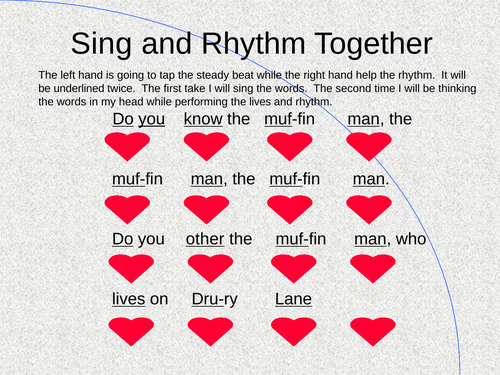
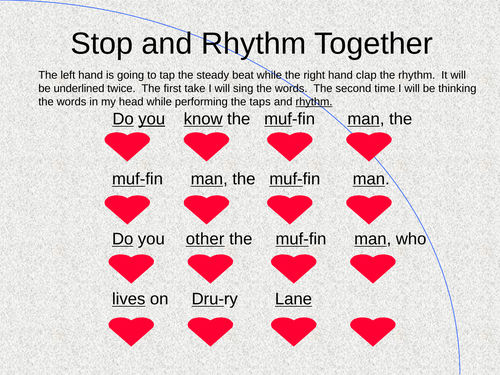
Sing at (102, 44): Sing -> Stop
help: help -> clap
the lives: lives -> taps
rhythm at (314, 102) underline: none -> present
